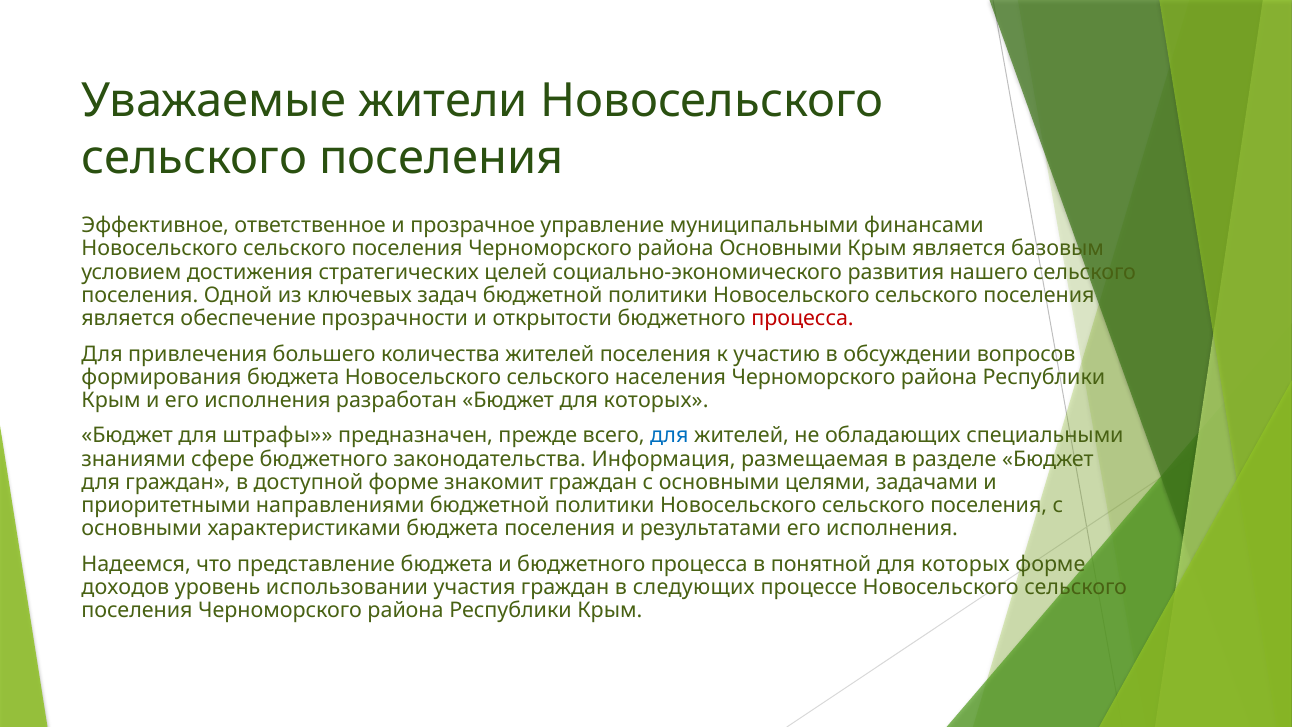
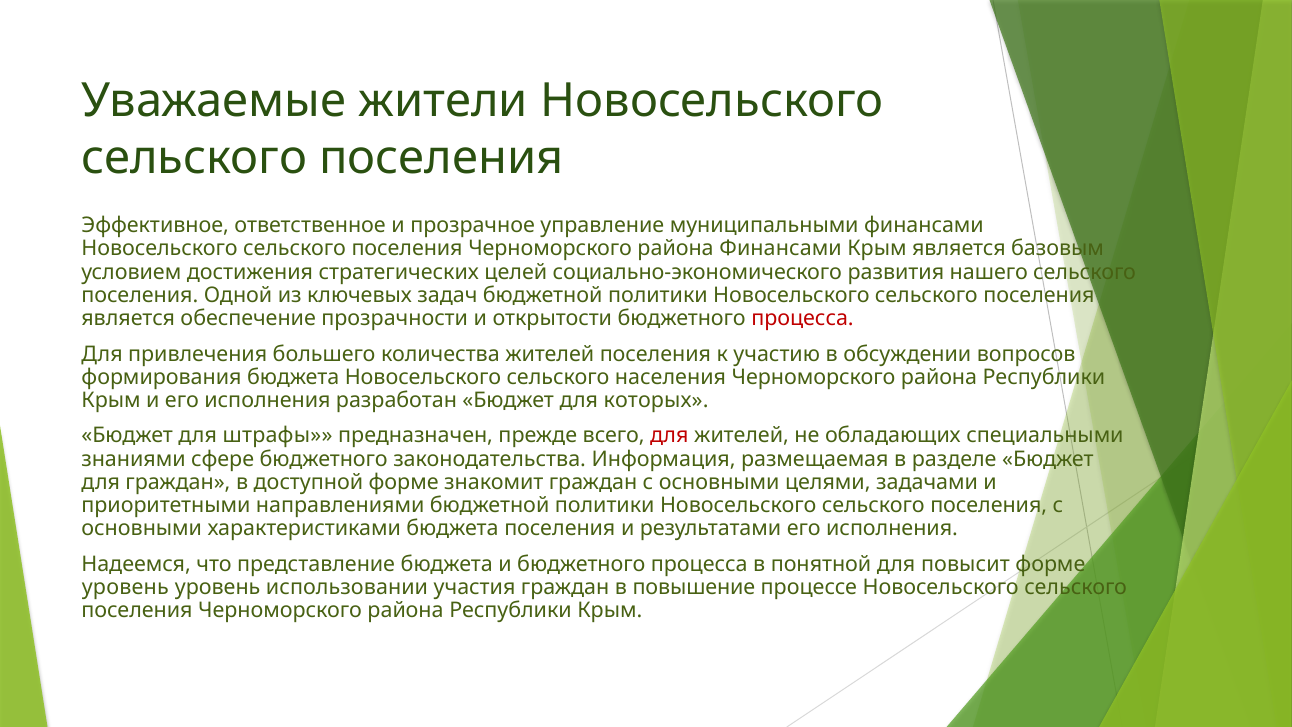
района Основными: Основными -> Финансами
для at (669, 436) colour: blue -> red
понятной для которых: которых -> повысит
доходов at (125, 587): доходов -> уровень
следующих: следующих -> повышение
